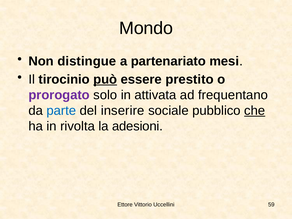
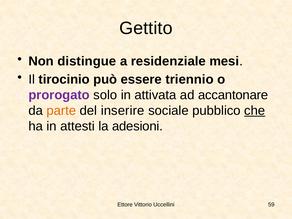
Mondo: Mondo -> Gettito
partenariato: partenariato -> residenziale
può underline: present -> none
prestito: prestito -> triennio
frequentano: frequentano -> accantonare
parte colour: blue -> orange
rivolta: rivolta -> attesti
